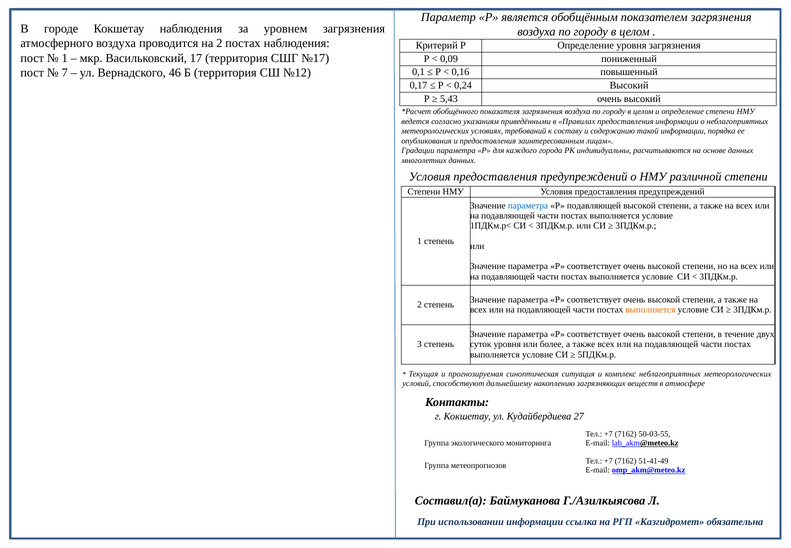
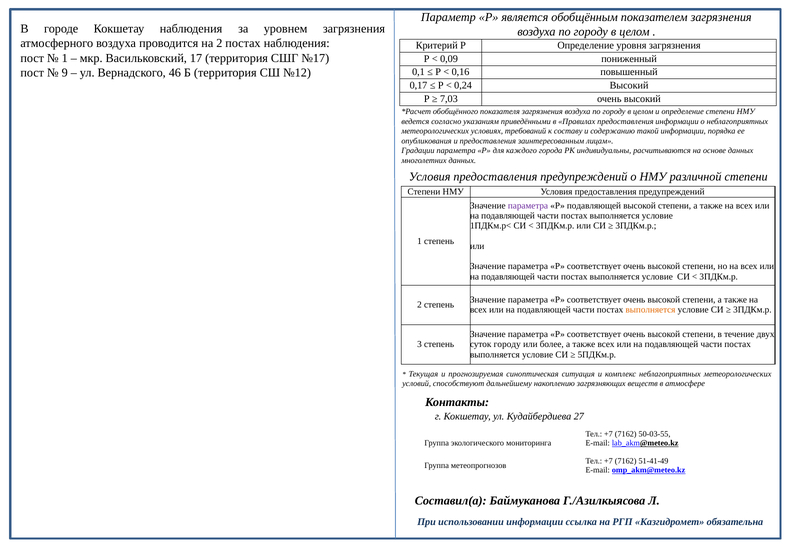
7: 7 -> 9
5,43: 5,43 -> 7,03
параметра at (528, 206) colour: blue -> purple
суток уровня: уровня -> городу
